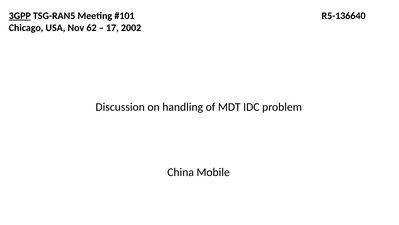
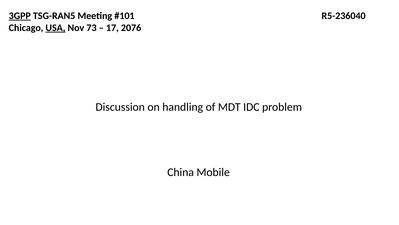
R5-136640: R5-136640 -> R5-236040
USA underline: none -> present
62: 62 -> 73
2002: 2002 -> 2076
